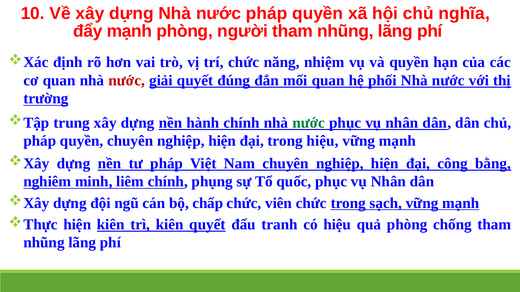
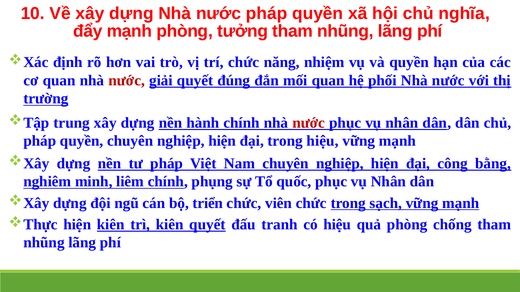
người: người -> tưởng
nước at (309, 123) colour: green -> red
chấp: chấp -> triển
